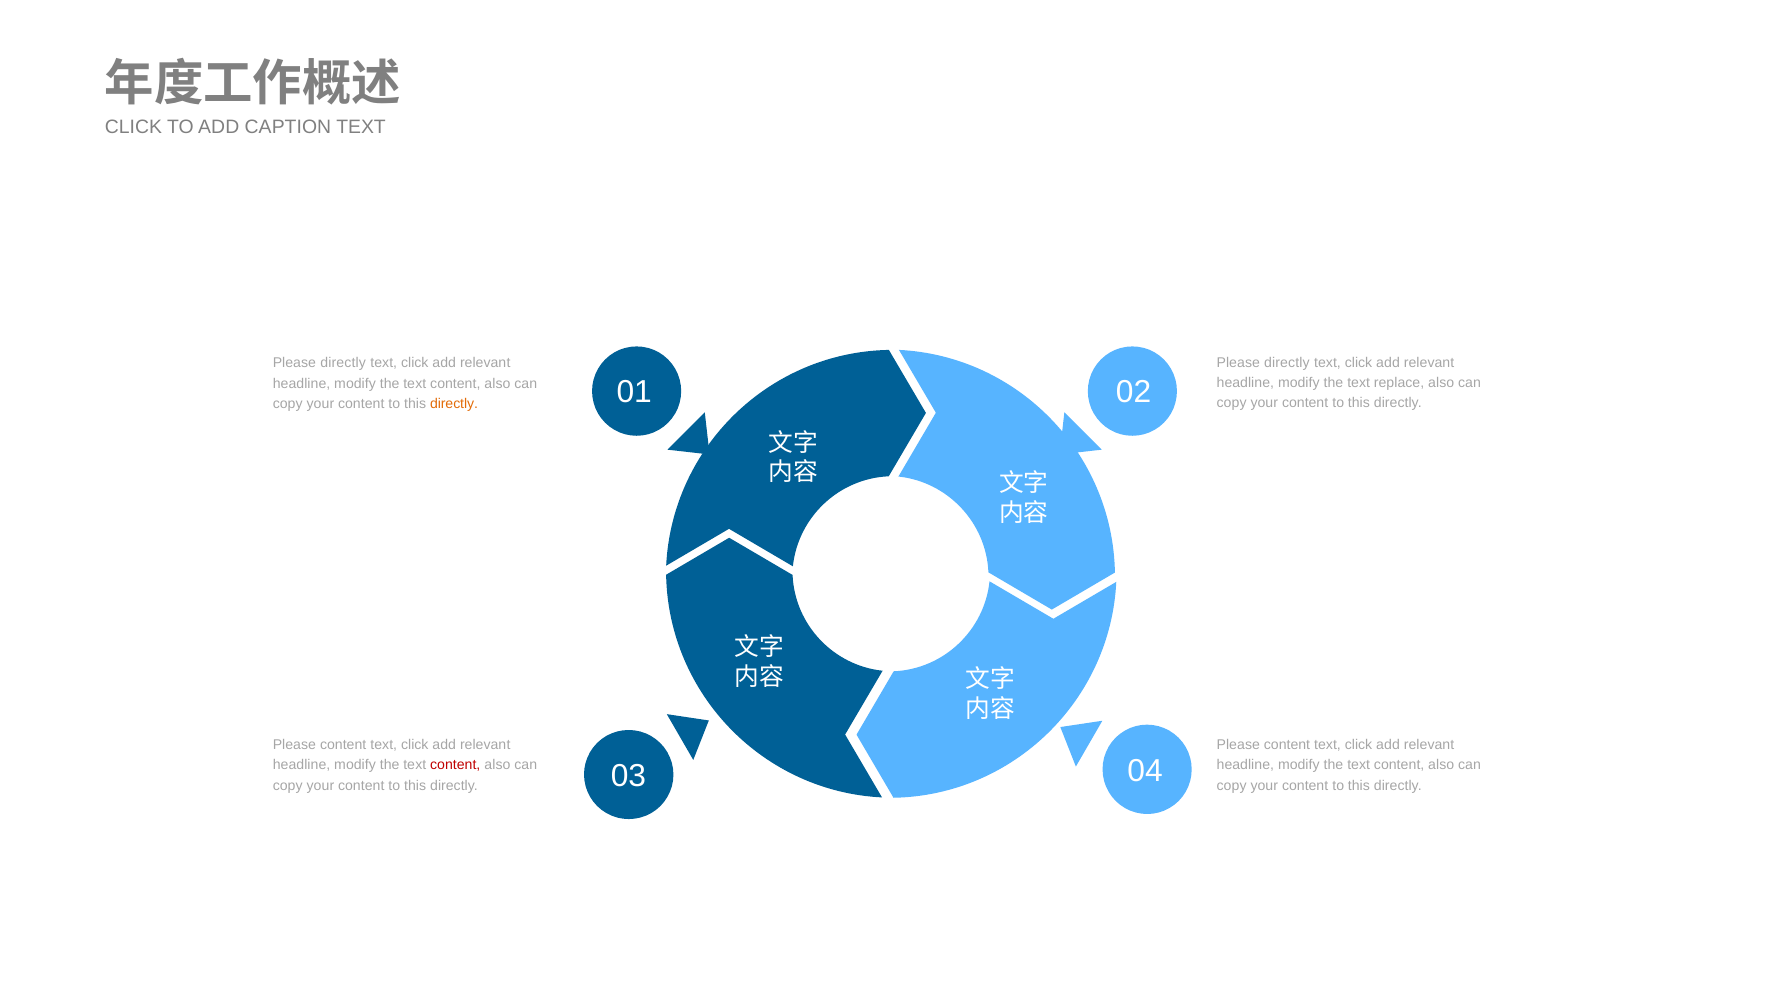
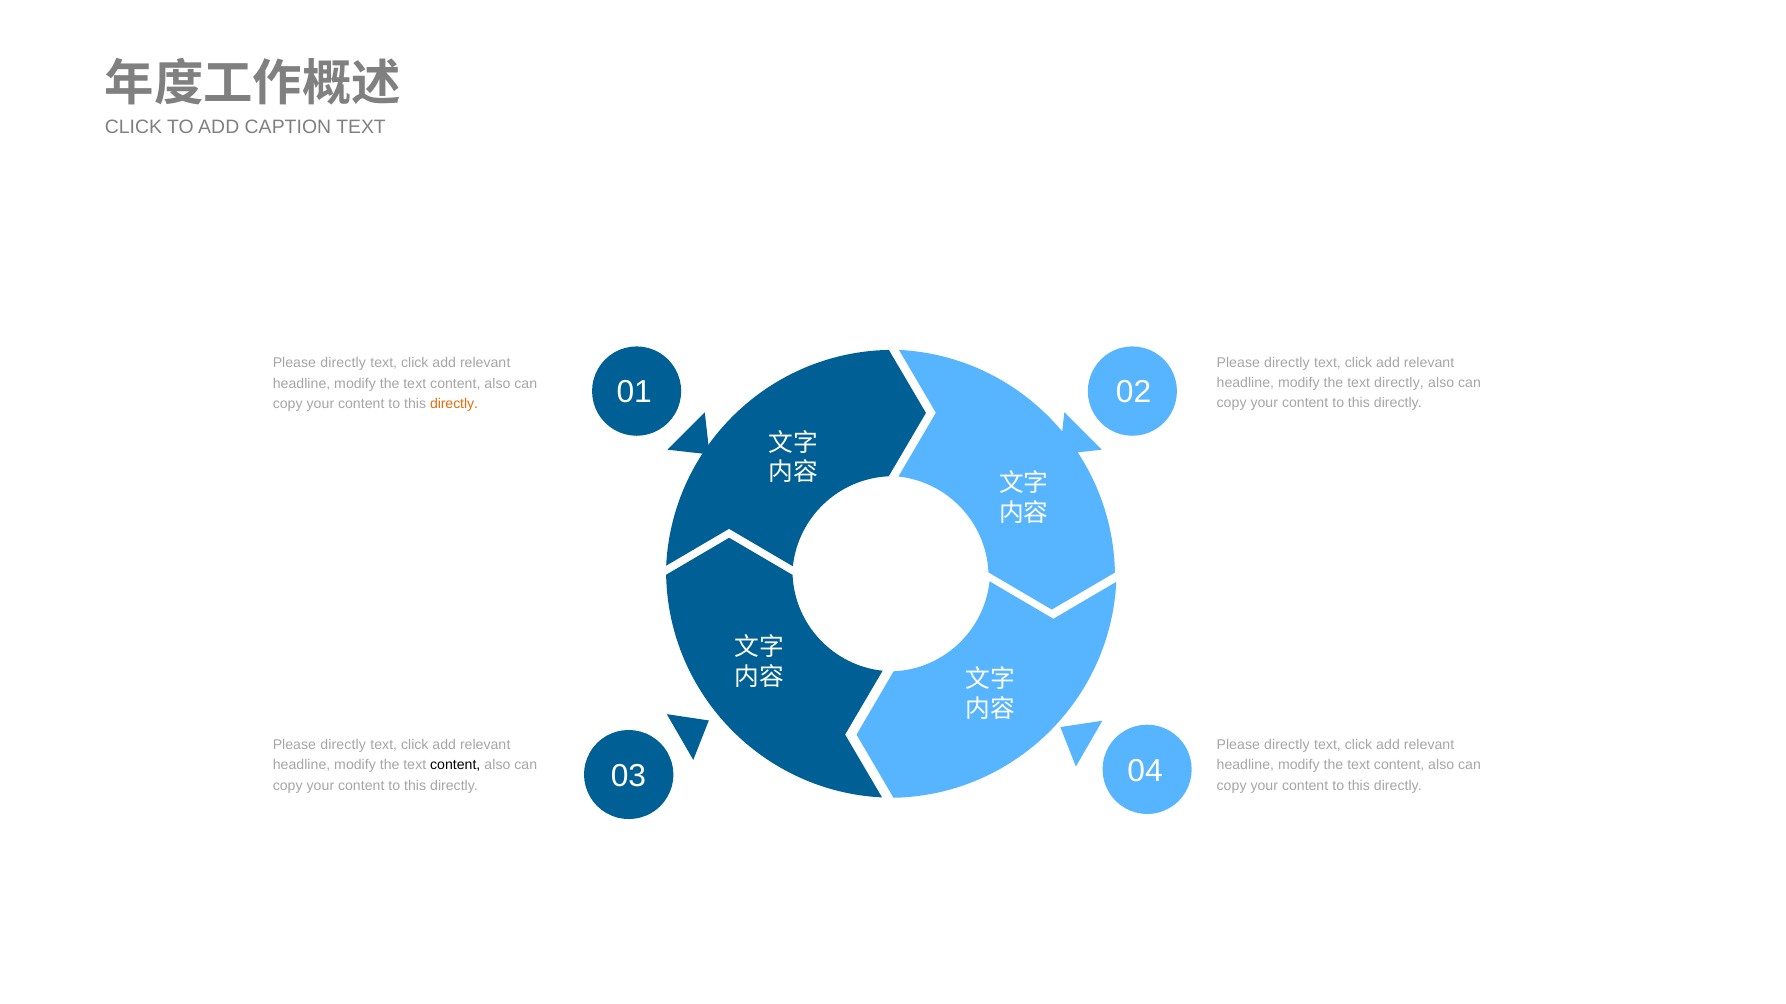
text replace: replace -> directly
content at (343, 745): content -> directly
content at (1287, 745): content -> directly
content at (455, 766) colour: red -> black
